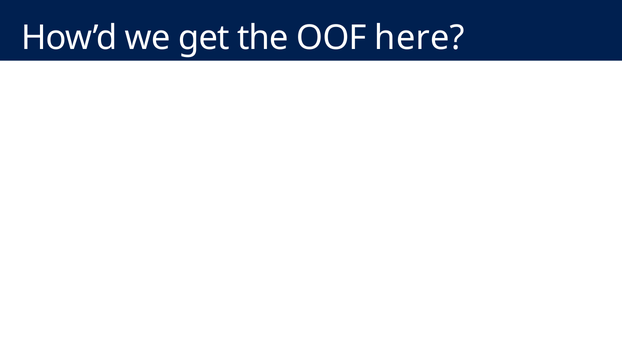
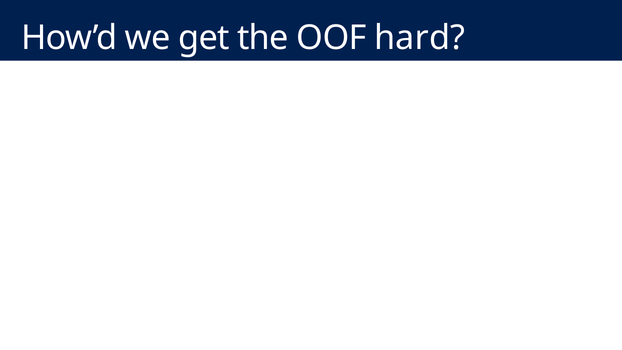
here: here -> hard
